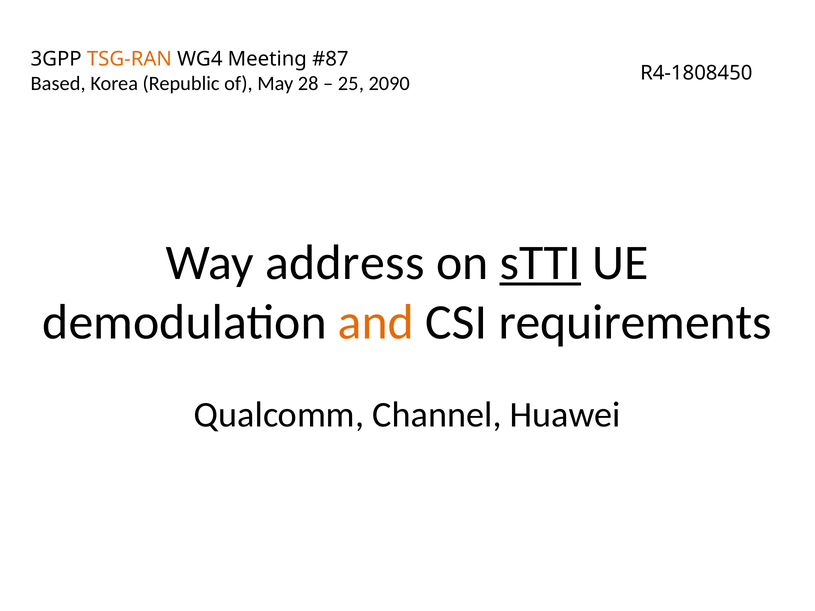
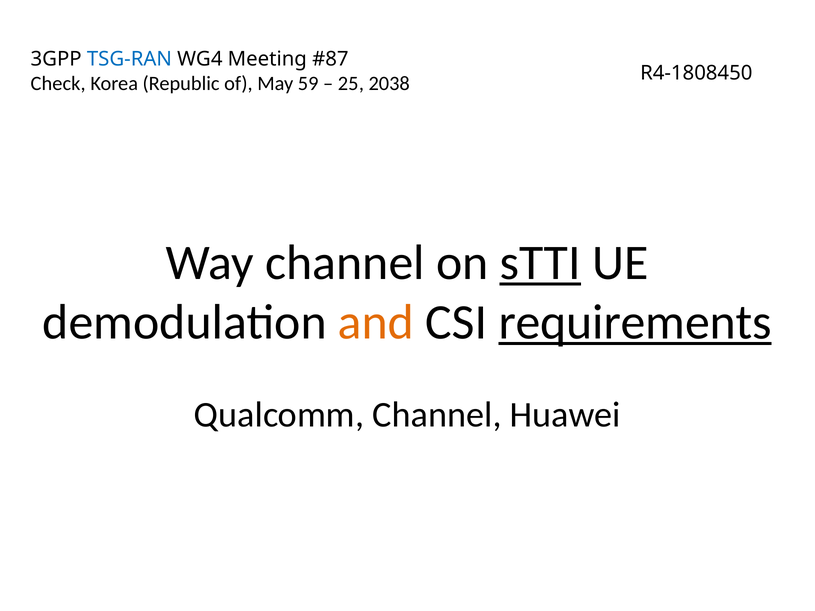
TSG-RAN colour: orange -> blue
Based: Based -> Check
28: 28 -> 59
2090: 2090 -> 2038
Way address: address -> channel
requirements underline: none -> present
